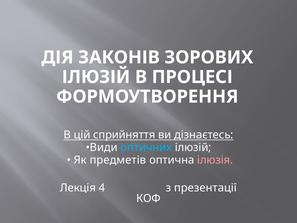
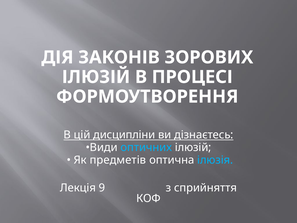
сприйняття: сприйняття -> дисципліни
ілюзія colour: pink -> light blue
4: 4 -> 9
презентації: презентації -> сприйняття
